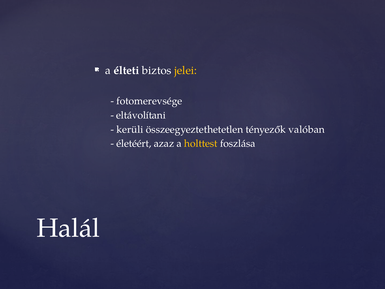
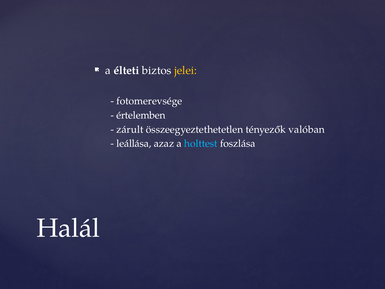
eltávolítani: eltávolítani -> értelemben
kerüli: kerüli -> zárult
életéért: életéért -> leállása
holttest colour: yellow -> light blue
